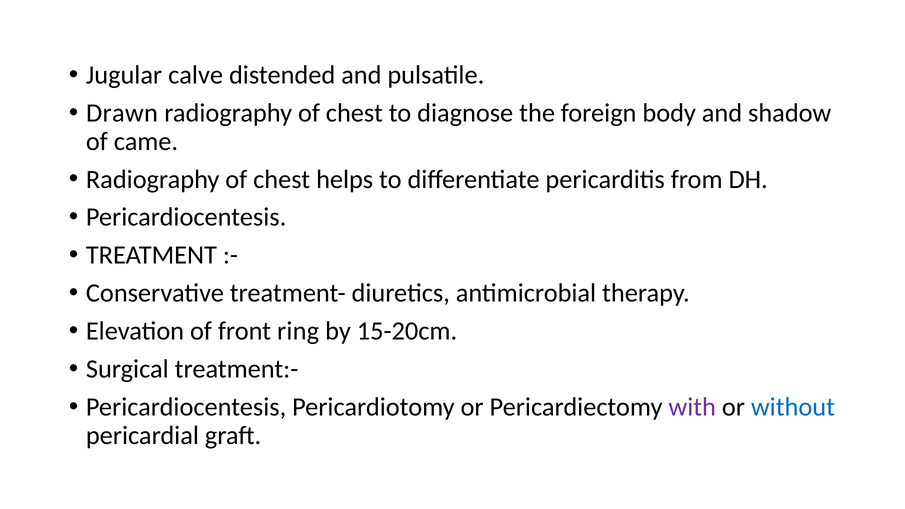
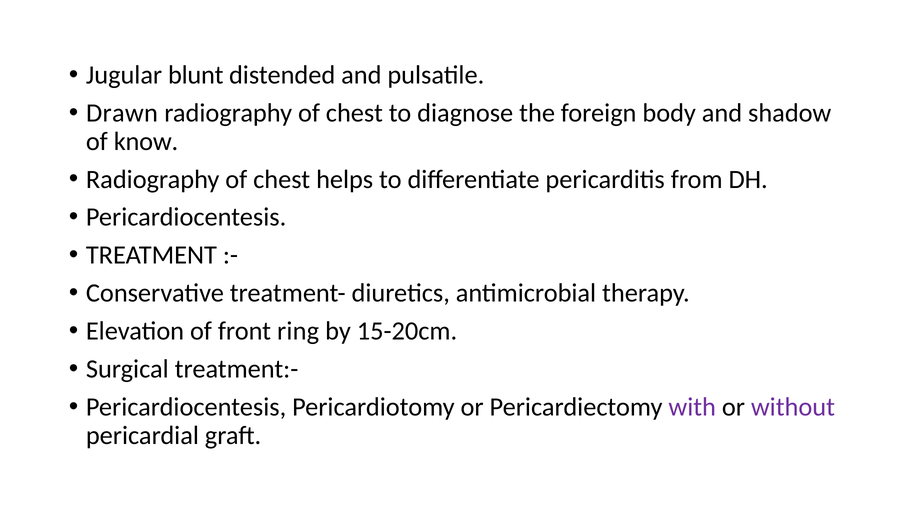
calve: calve -> blunt
came: came -> know
without colour: blue -> purple
